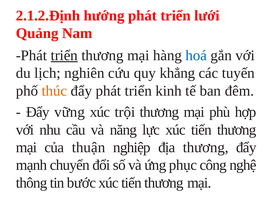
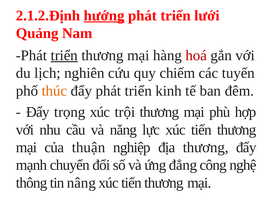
hướng underline: none -> present
hoá colour: blue -> red
khẳng: khẳng -> chiếm
vững: vững -> trọng
phục: phục -> đẳng
bước: bước -> nâng
